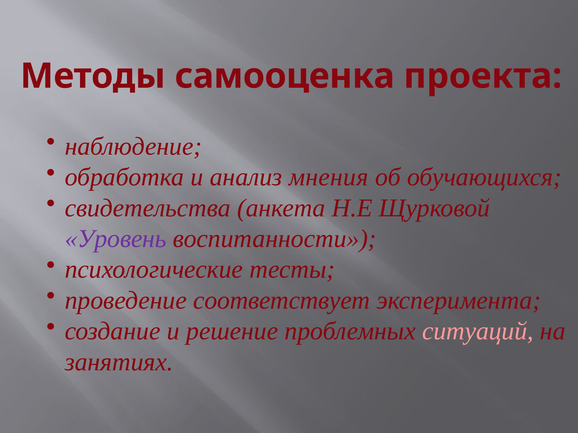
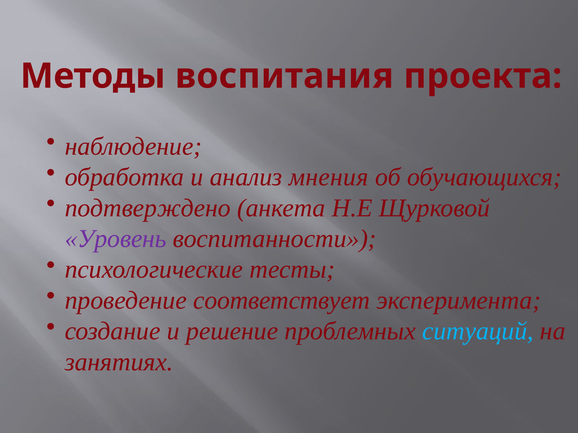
самооценка: самооценка -> воспитания
свидетельства: свидетельства -> подтверждено
ситуаций colour: pink -> light blue
